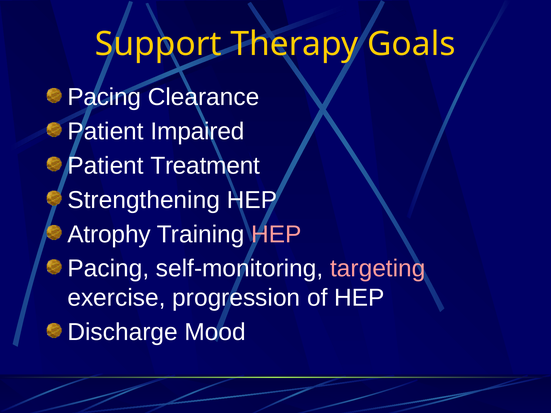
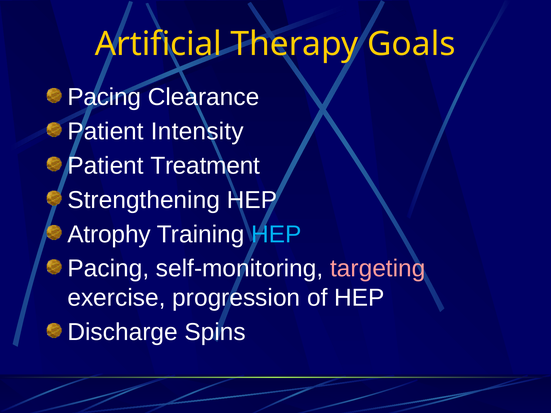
Support: Support -> Artificial
Impaired: Impaired -> Intensity
HEP at (276, 234) colour: pink -> light blue
Mood: Mood -> Spins
